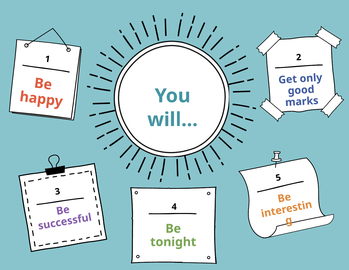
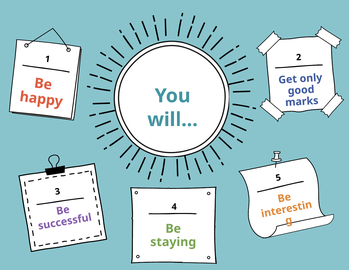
tonight: tonight -> staying
